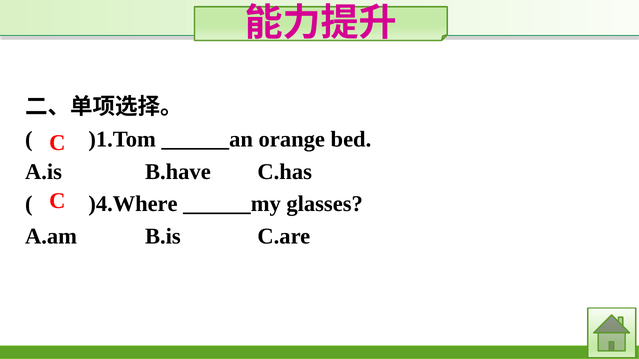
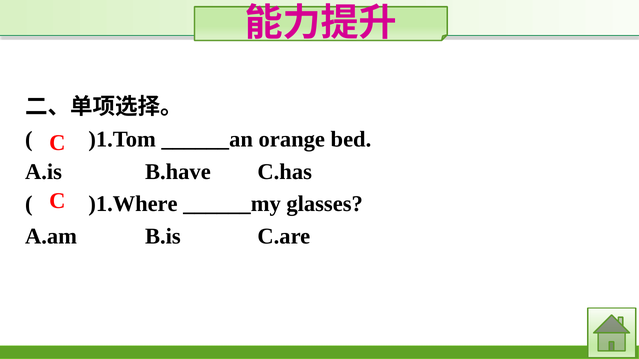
)4.Where: )4.Where -> )1.Where
